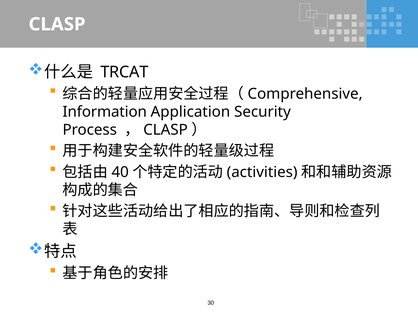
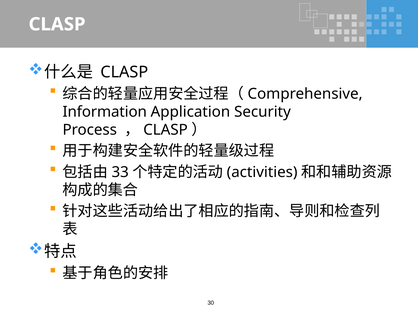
TRCAT at (124, 72): TRCAT -> CLASP
40: 40 -> 33
